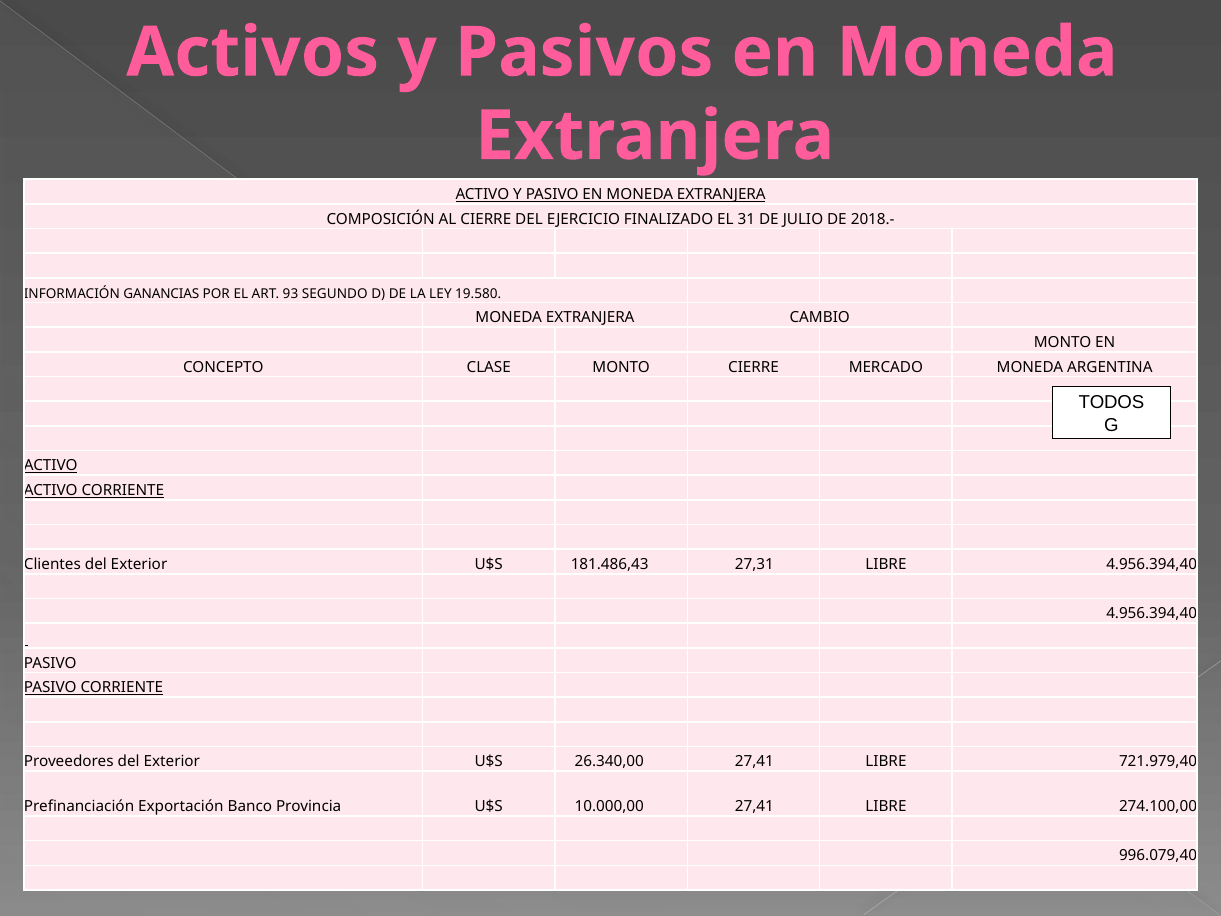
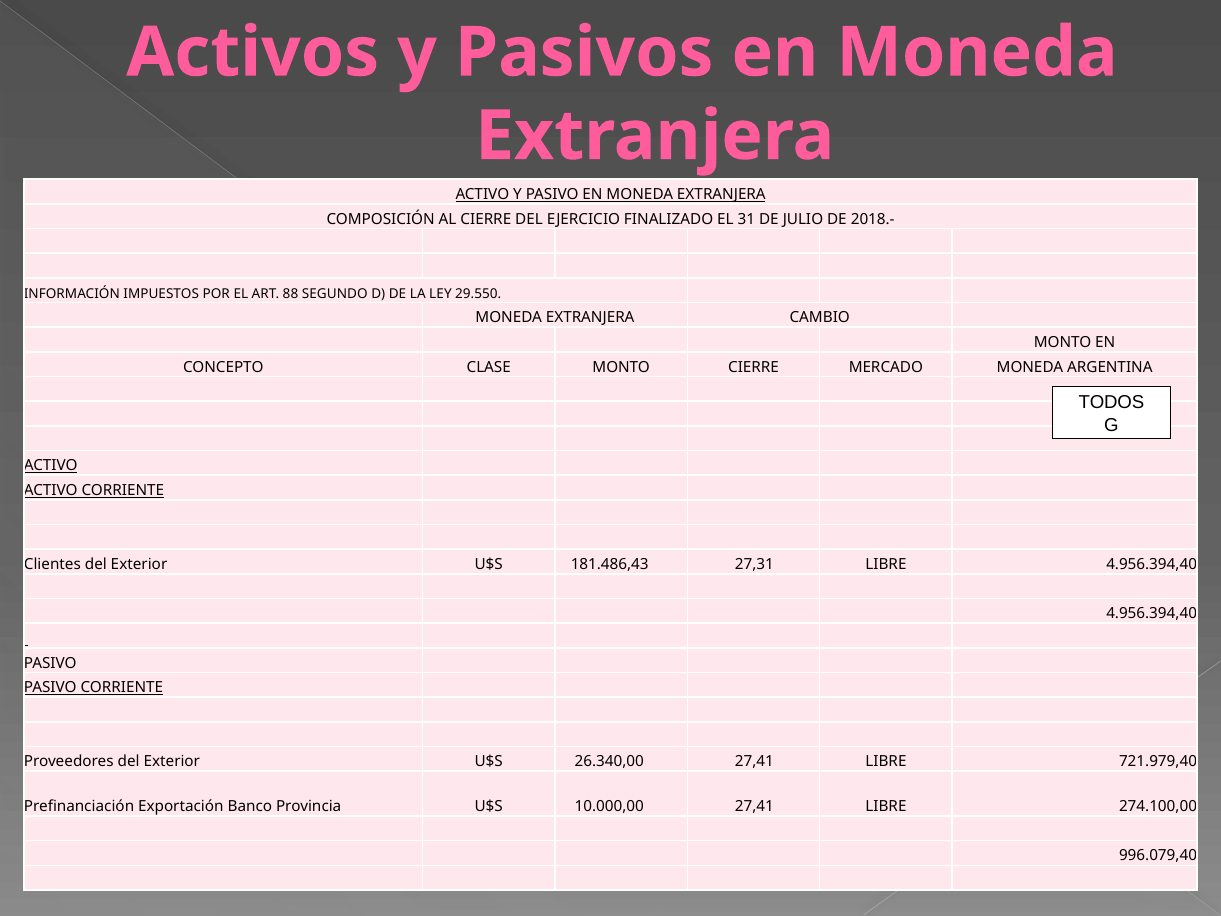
GANANCIAS: GANANCIAS -> IMPUESTOS
93: 93 -> 88
19.580: 19.580 -> 29.550
